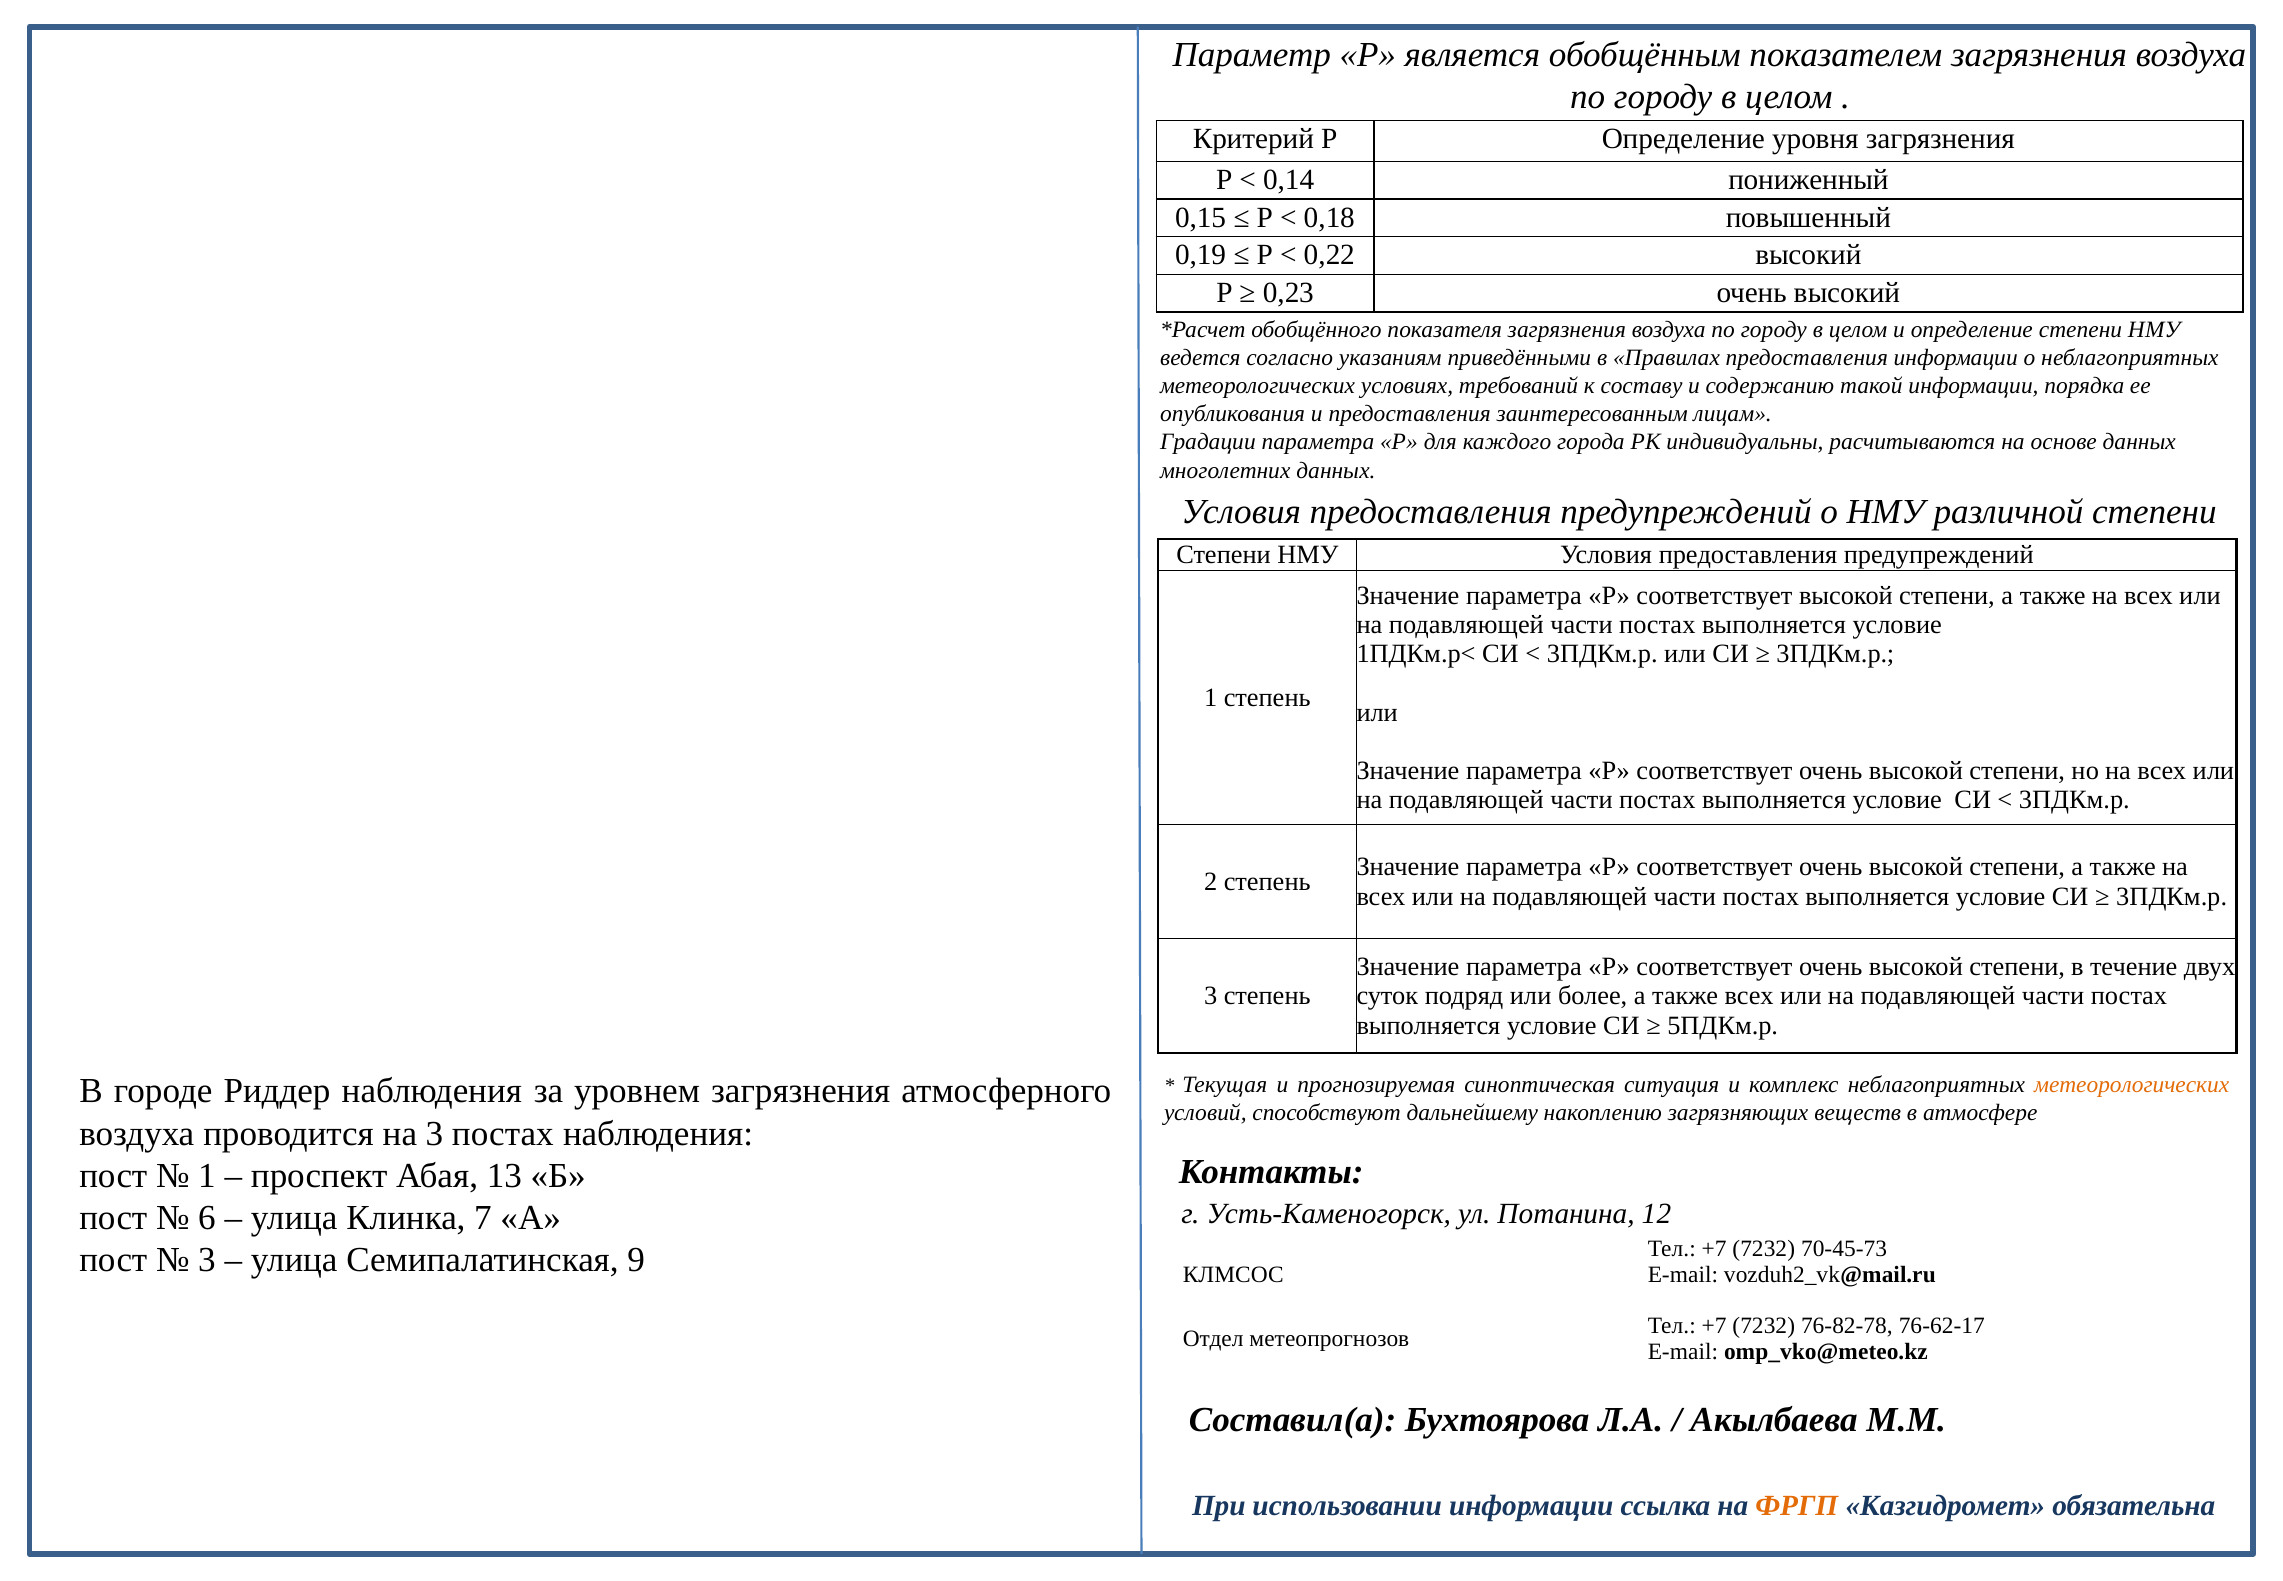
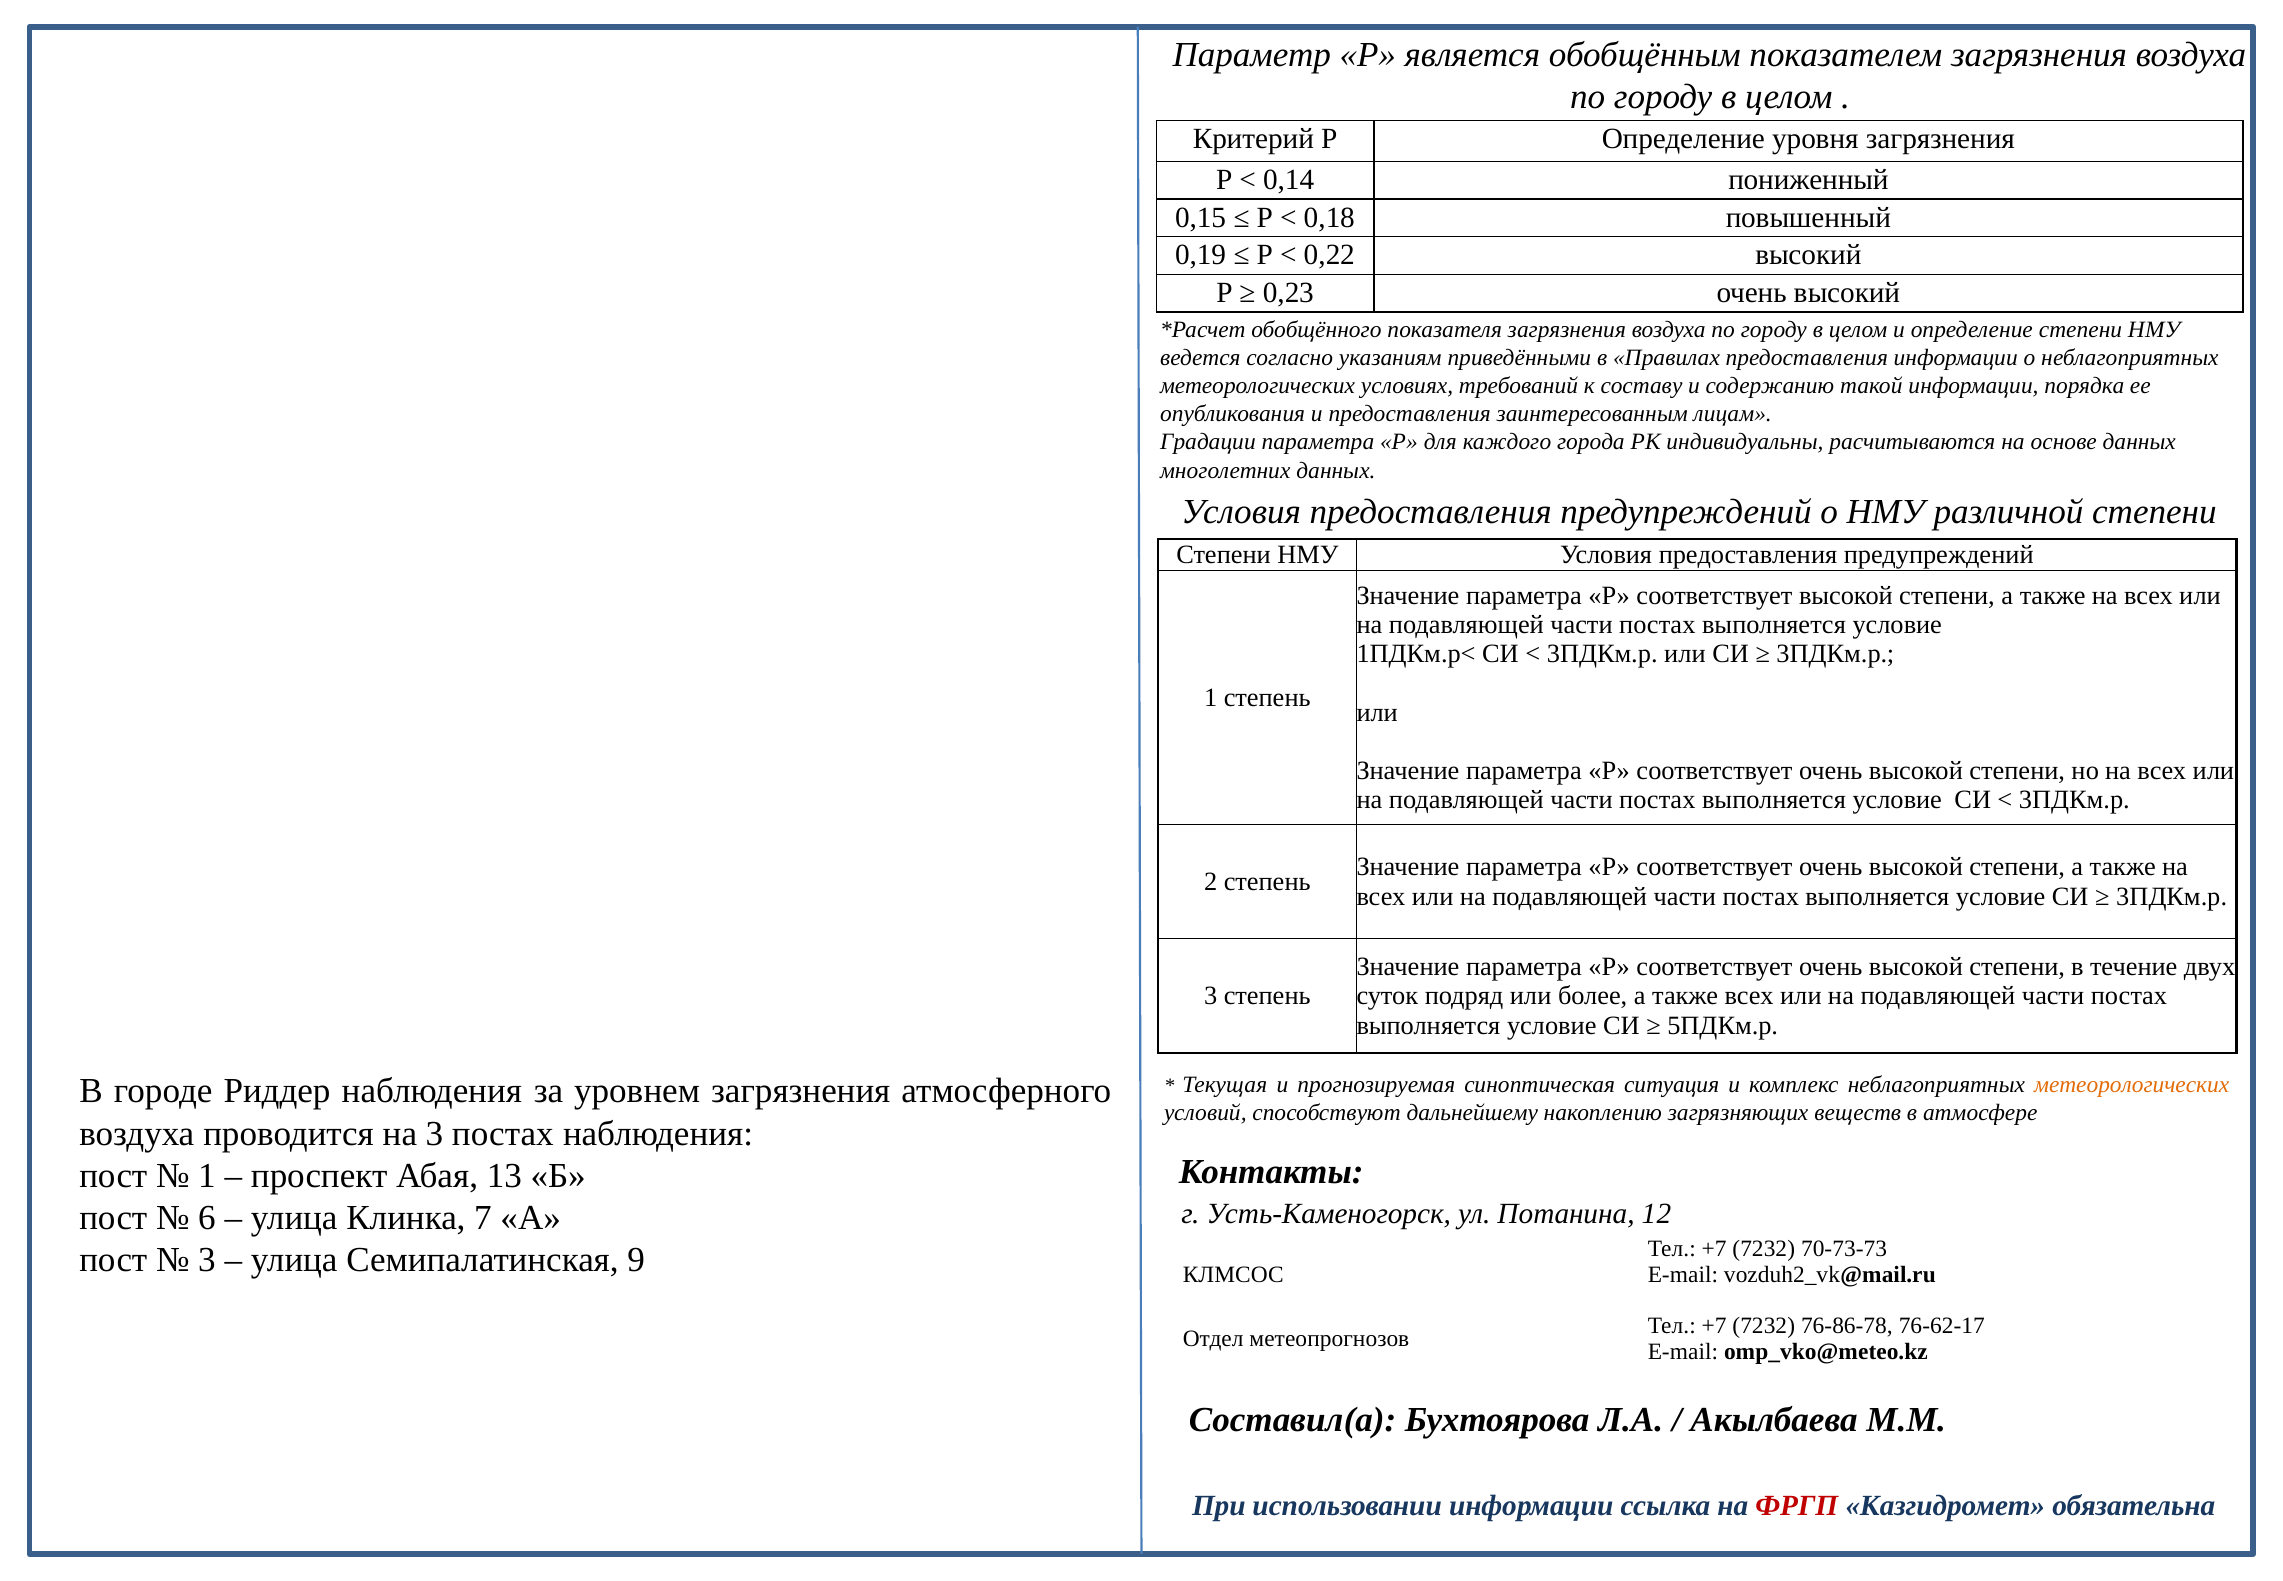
70-45-73: 70-45-73 -> 70-73-73
76-82-78: 76-82-78 -> 76-86-78
ФРГП colour: orange -> red
